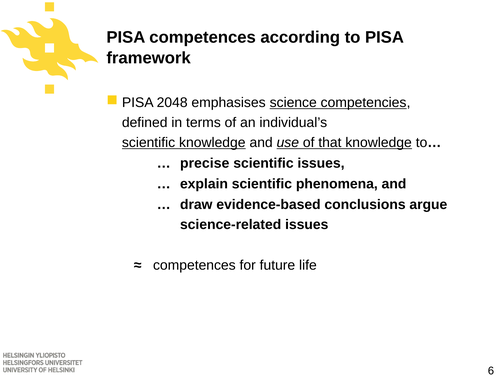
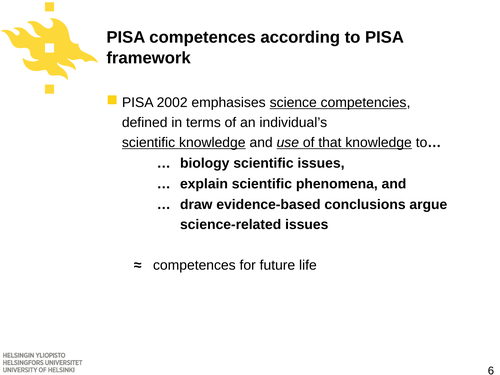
2048: 2048 -> 2002
precise: precise -> biology
